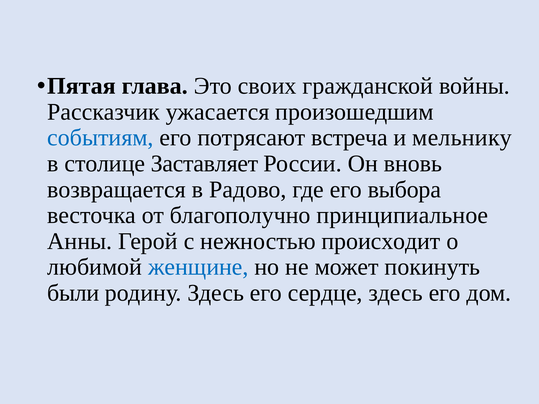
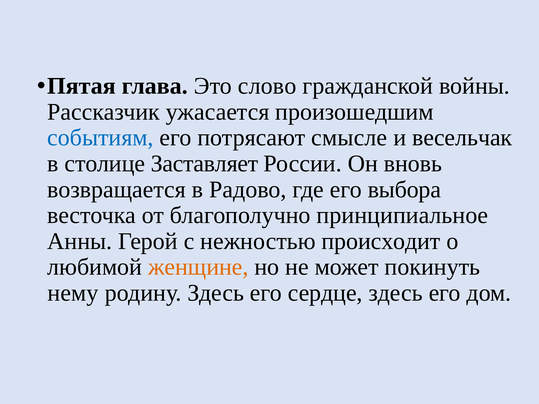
своих: своих -> слово
встреча: встреча -> смысле
мельнику: мельнику -> весельчак
женщине colour: blue -> orange
были: были -> нему
